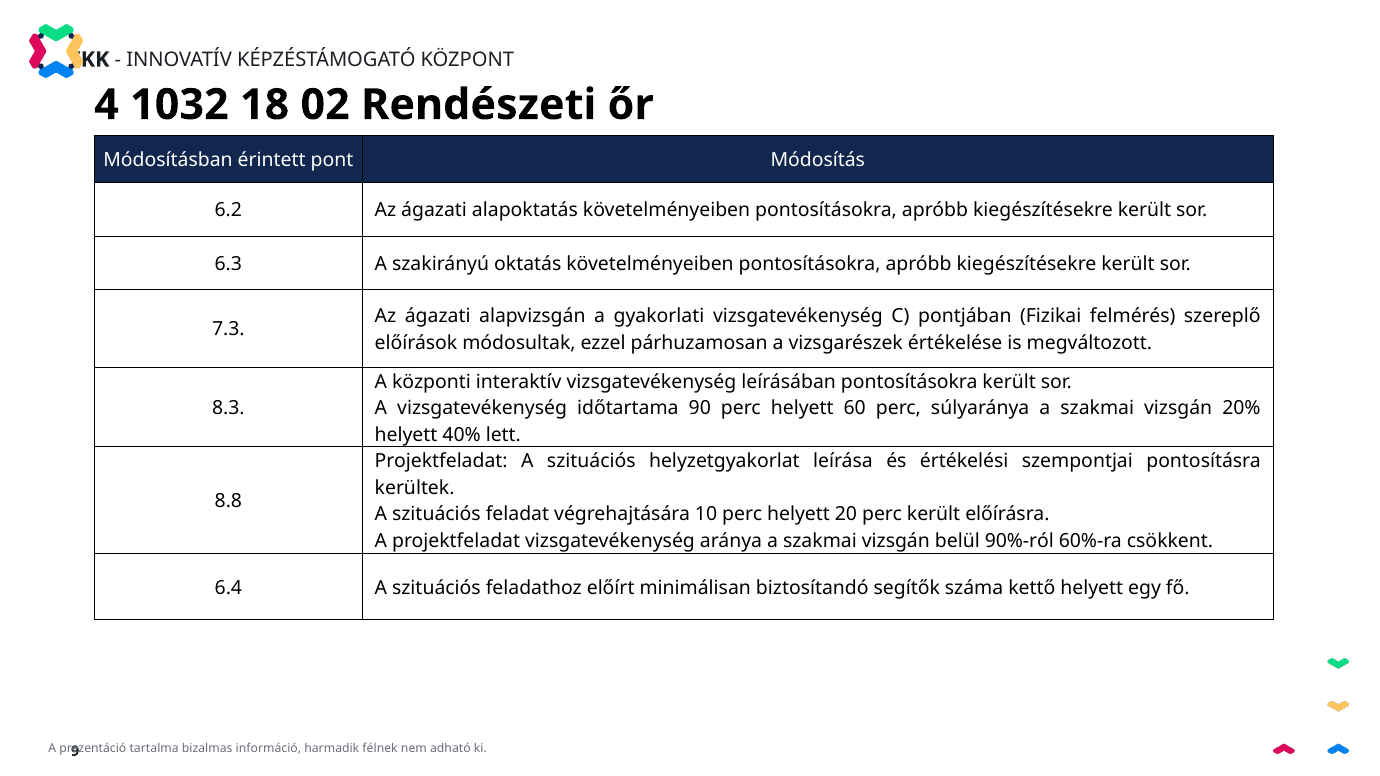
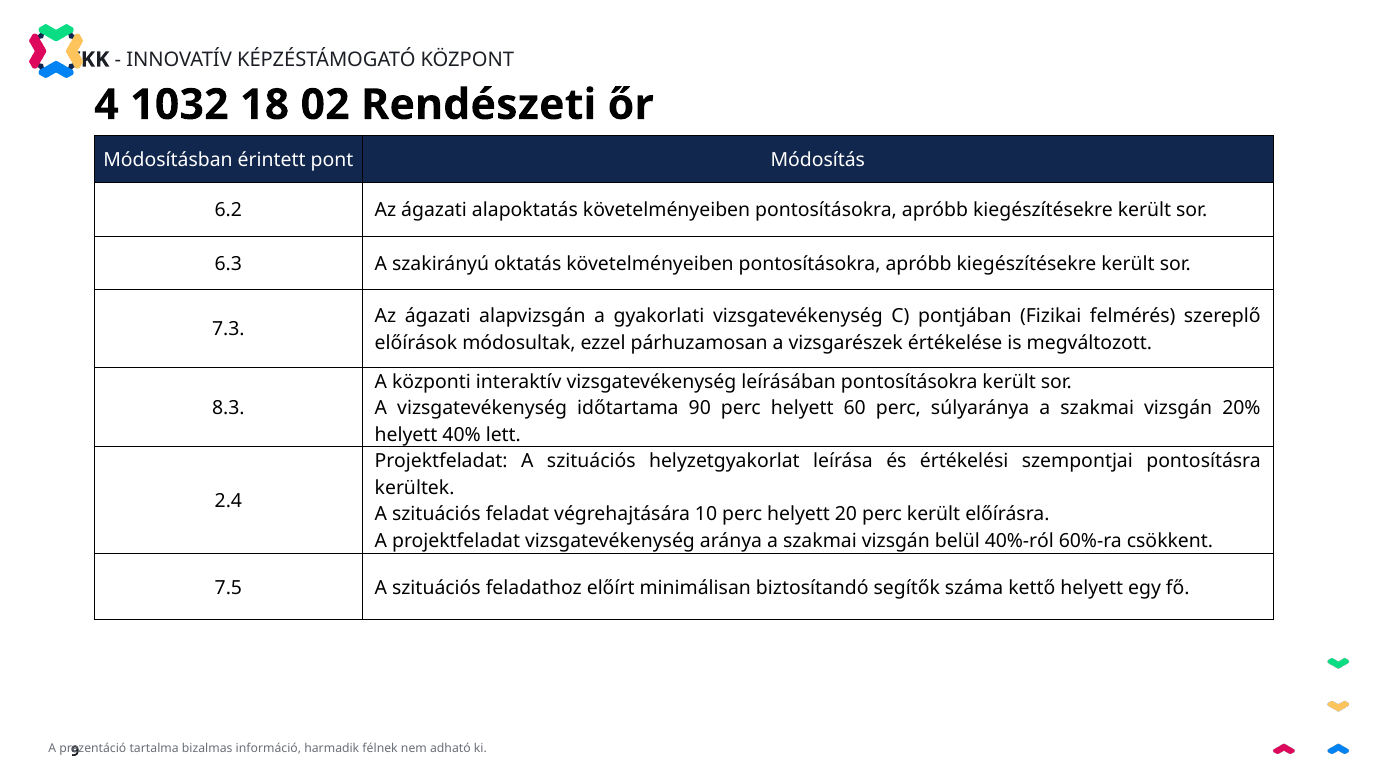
8.8: 8.8 -> 2.4
90%-ról: 90%-ról -> 40%-ról
6.4: 6.4 -> 7.5
